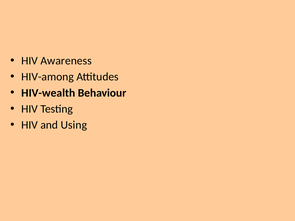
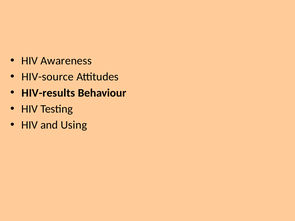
HIV-among: HIV-among -> HIV-source
HIV-wealth: HIV-wealth -> HIV-results
